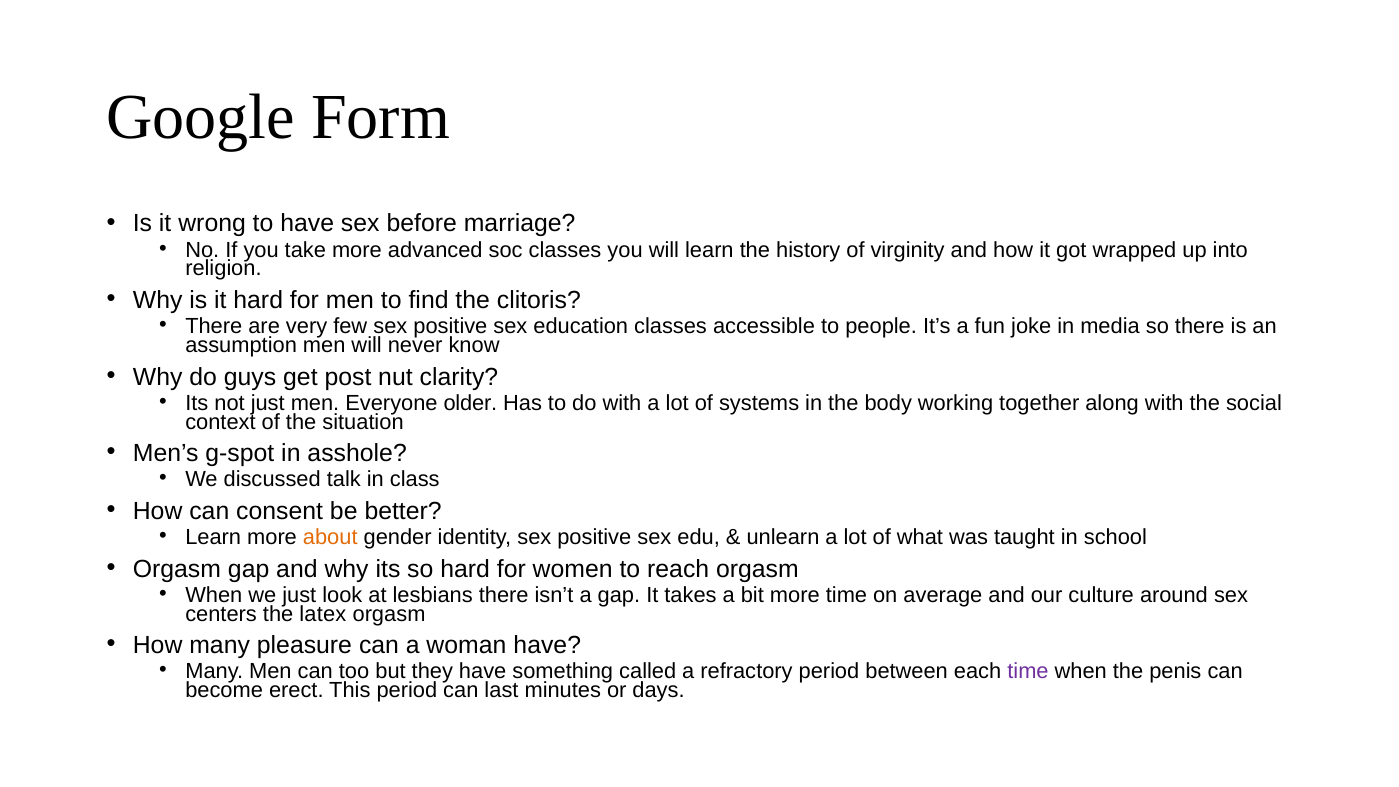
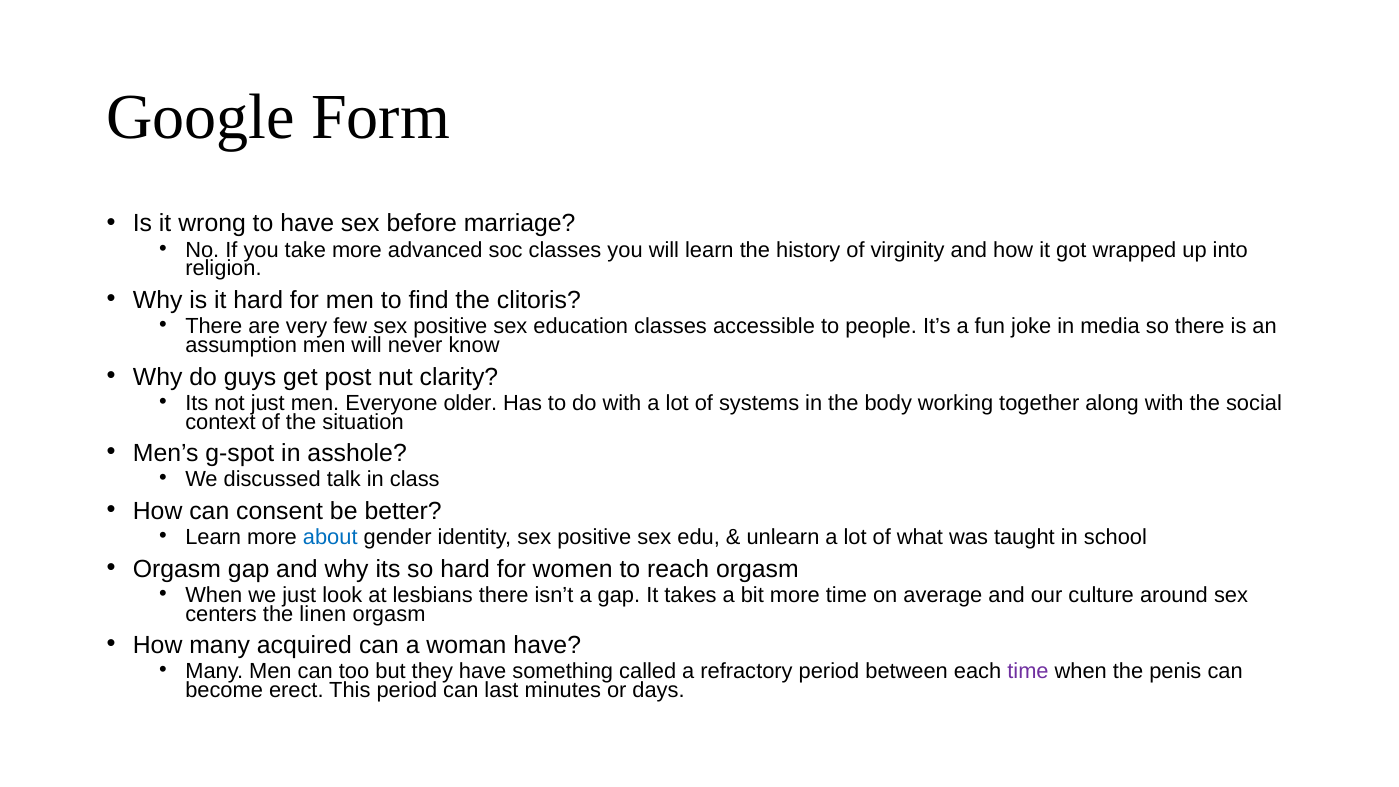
about colour: orange -> blue
latex: latex -> linen
pleasure: pleasure -> acquired
